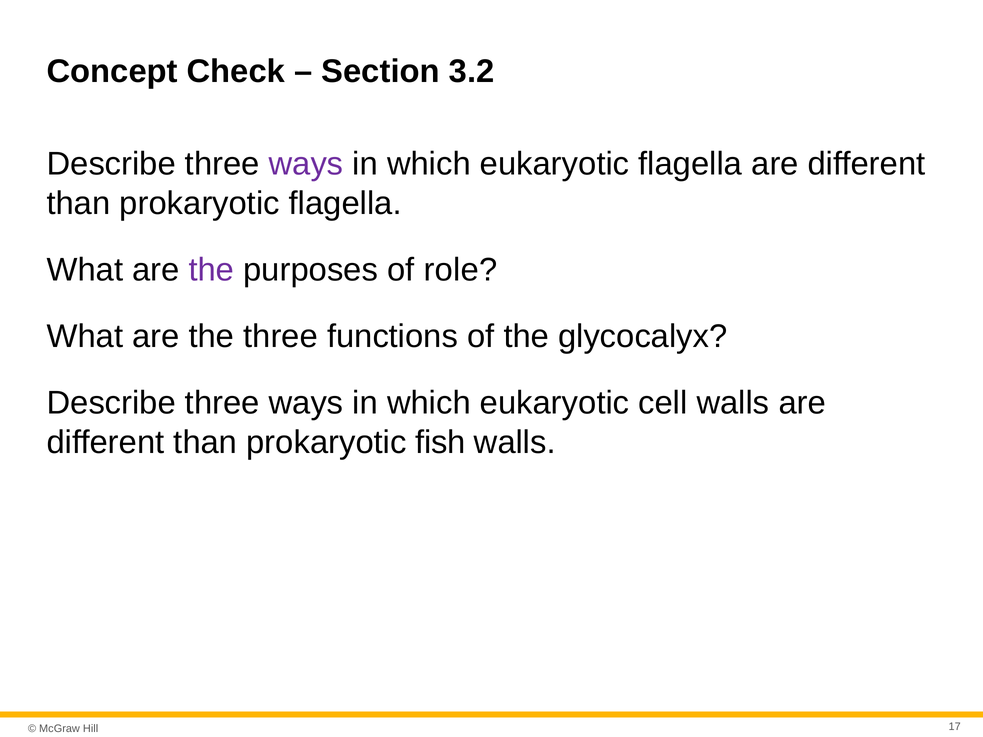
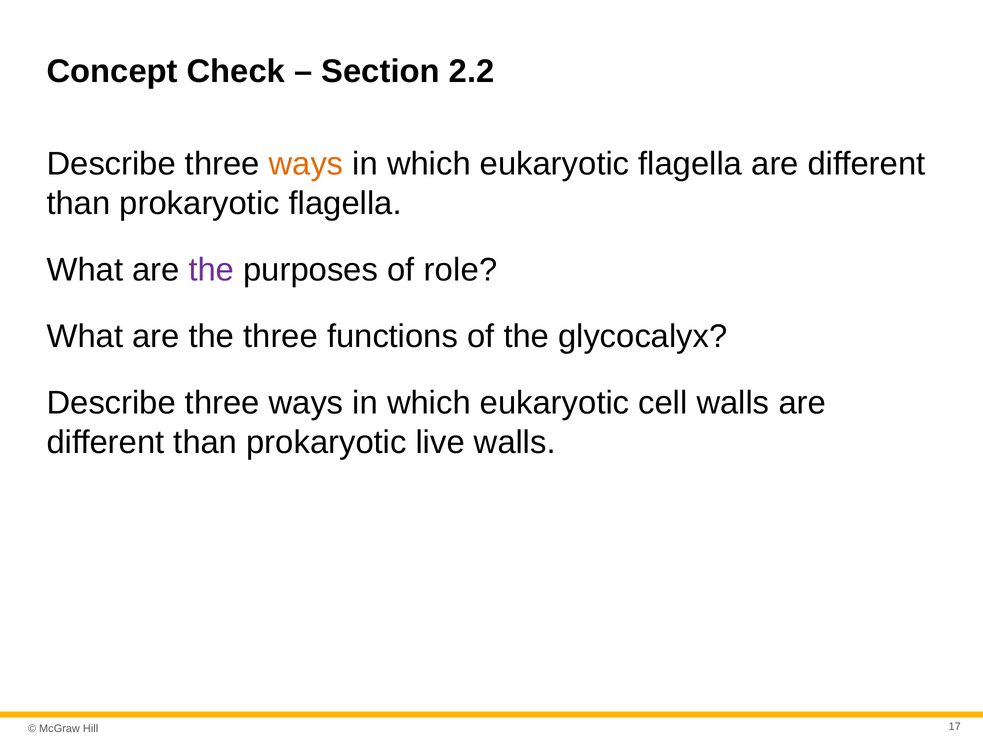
3.2: 3.2 -> 2.2
ways at (306, 164) colour: purple -> orange
fish: fish -> live
